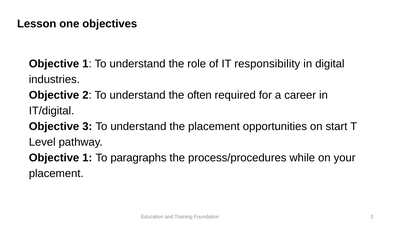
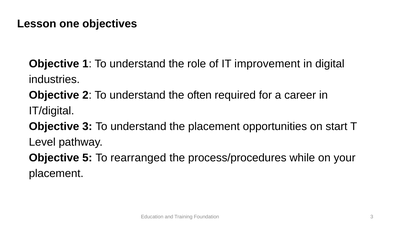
responsibility: responsibility -> improvement
1 at (87, 158): 1 -> 5
paragraphs: paragraphs -> rearranged
